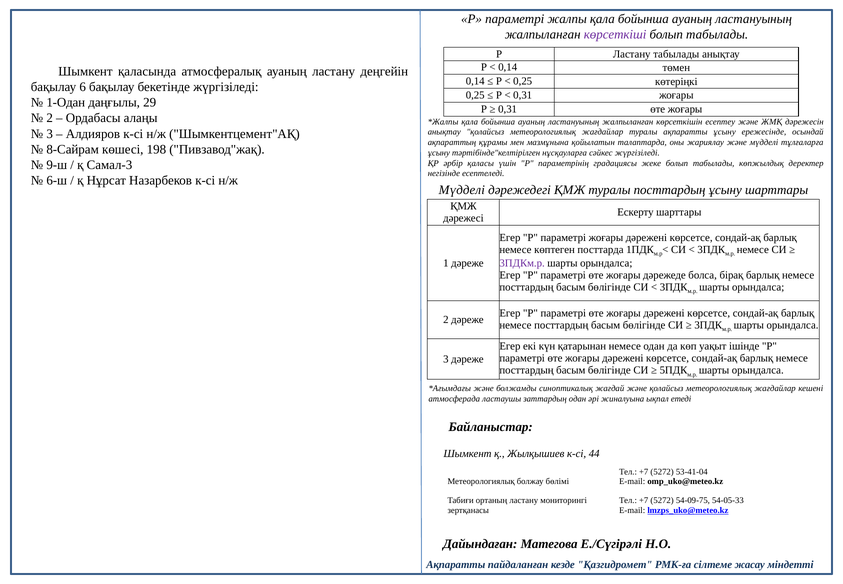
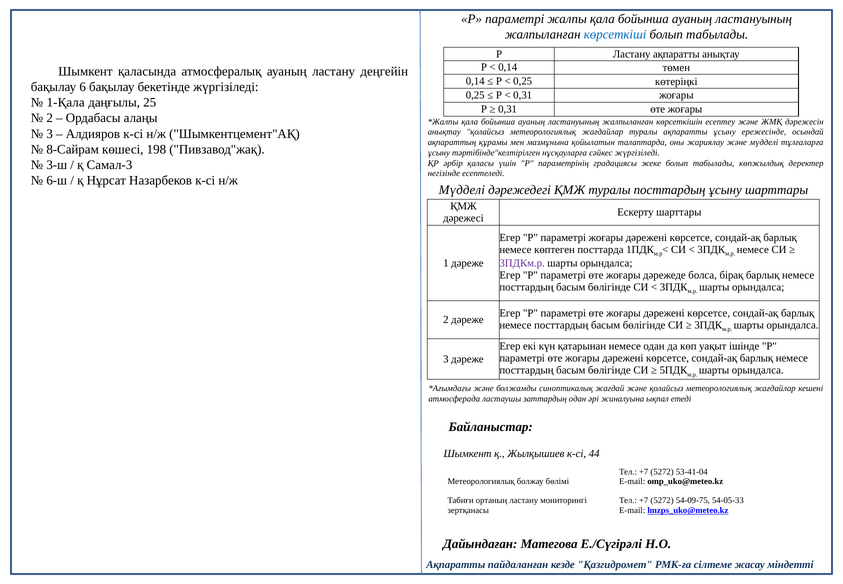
көрсеткіші colour: purple -> blue
Ластану табылады: табылады -> ақпаратты
1-Одан: 1-Одан -> 1-Қала
29: 29 -> 25
9-ш: 9-ш -> 3-ш
